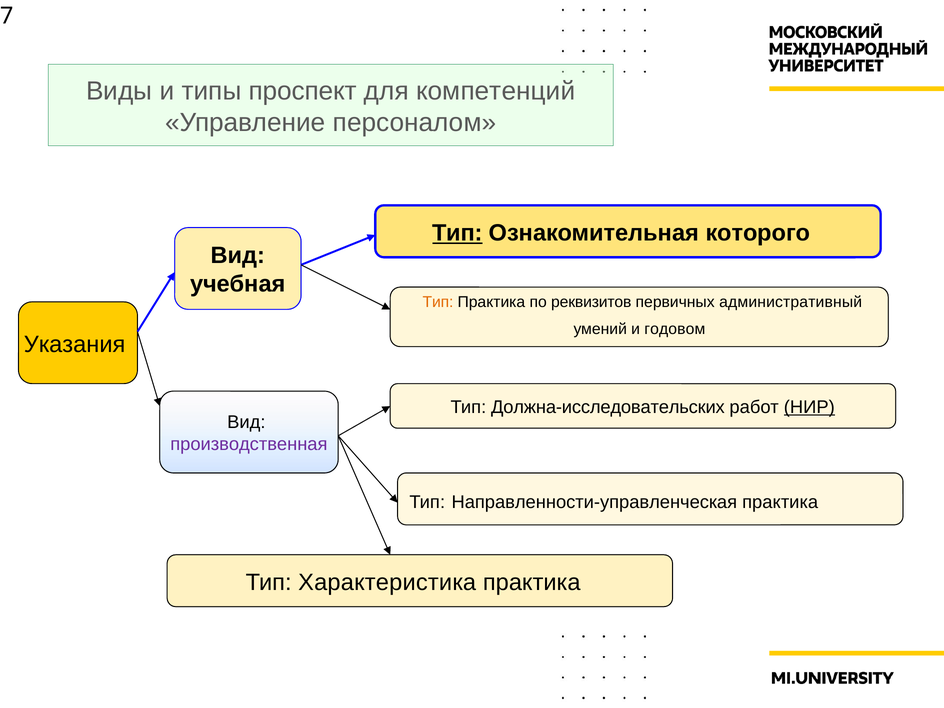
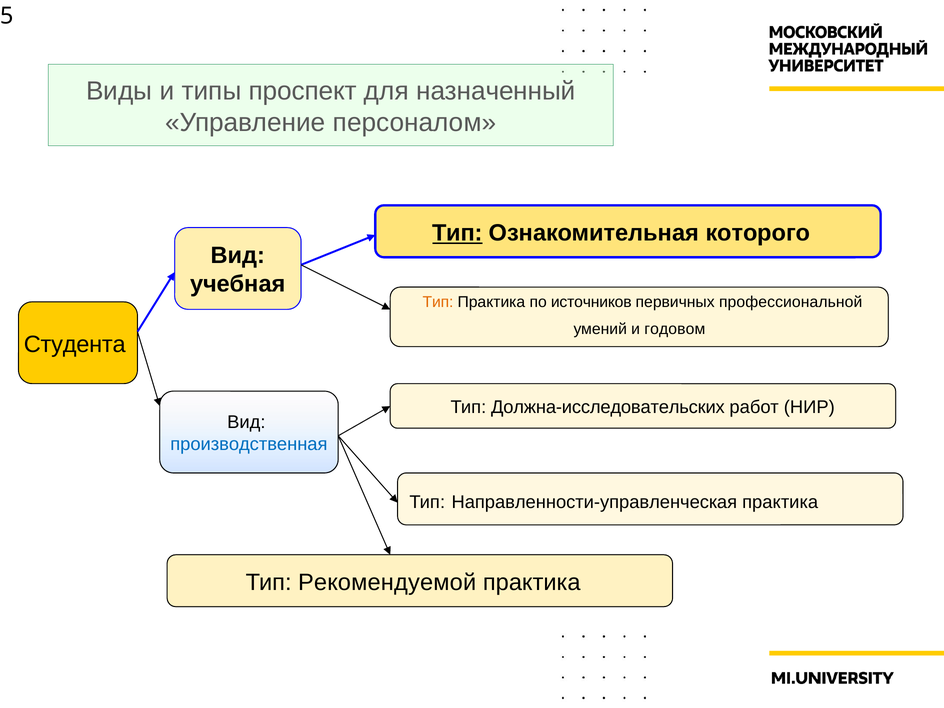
7: 7 -> 5
компетенций: компетенций -> назначенный
реквизитов: реквизитов -> источников
административный: административный -> профессиональной
Указания: Указания -> Студента
НИР underline: present -> none
производственная colour: purple -> blue
Характеристика: Характеристика -> Рекомендуемой
